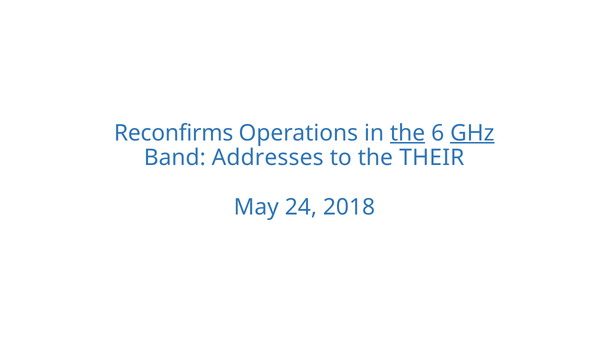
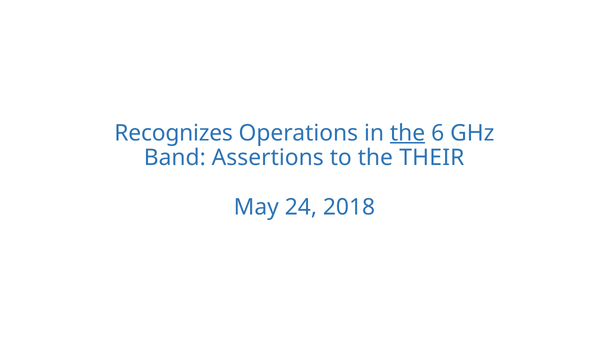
Reconfirms: Reconfirms -> Recognizes
GHz underline: present -> none
Addresses: Addresses -> Assertions
